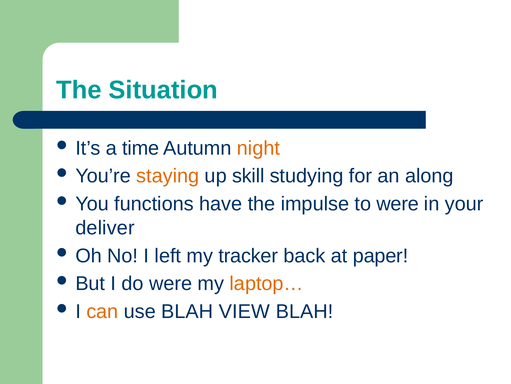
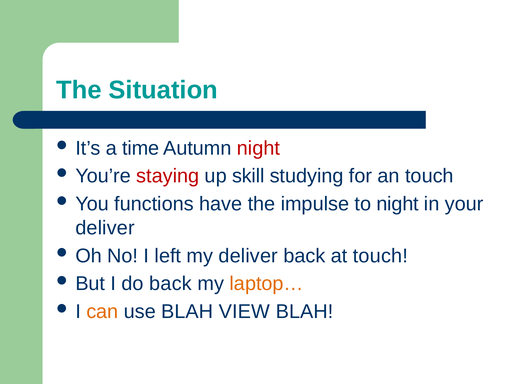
night at (258, 148) colour: orange -> red
staying colour: orange -> red
an along: along -> touch
to were: were -> night
my tracker: tracker -> deliver
at paper: paper -> touch
do were: were -> back
